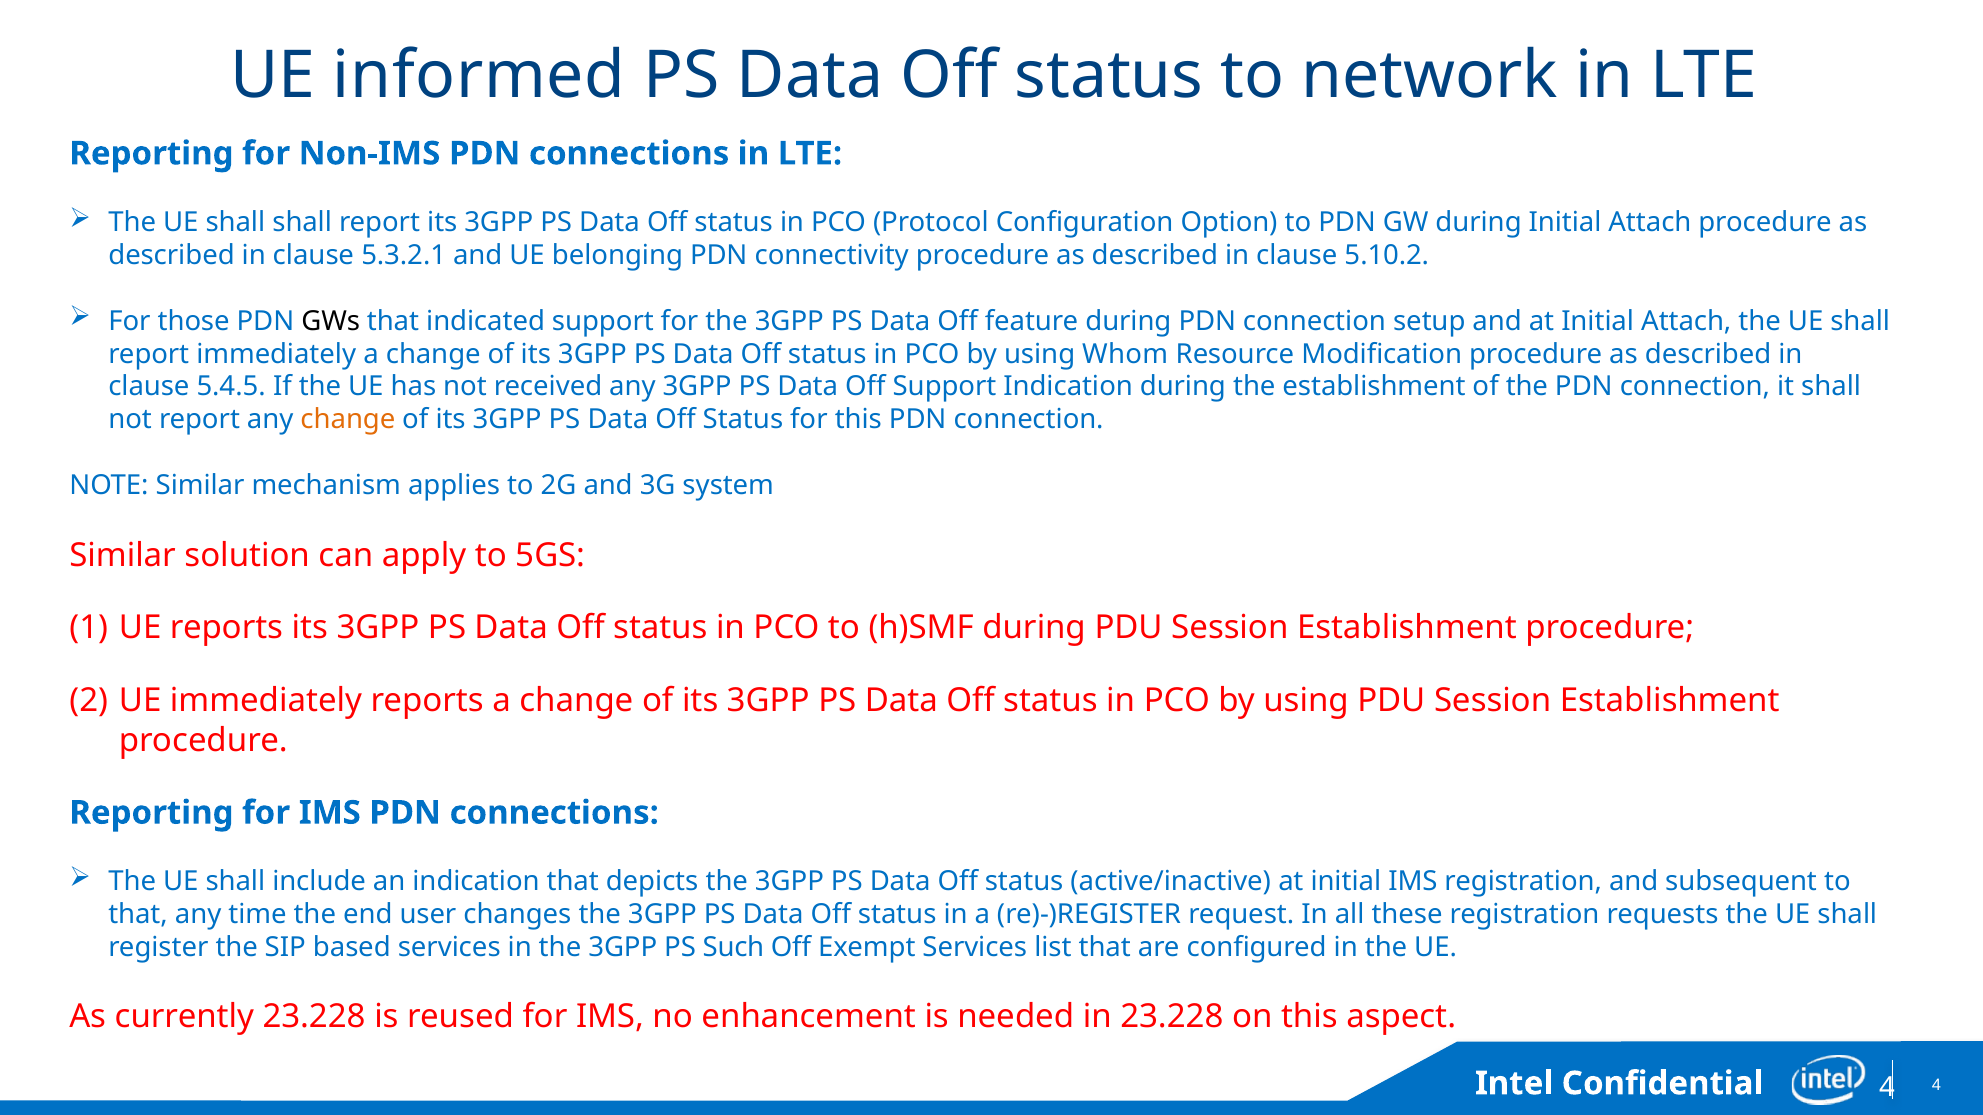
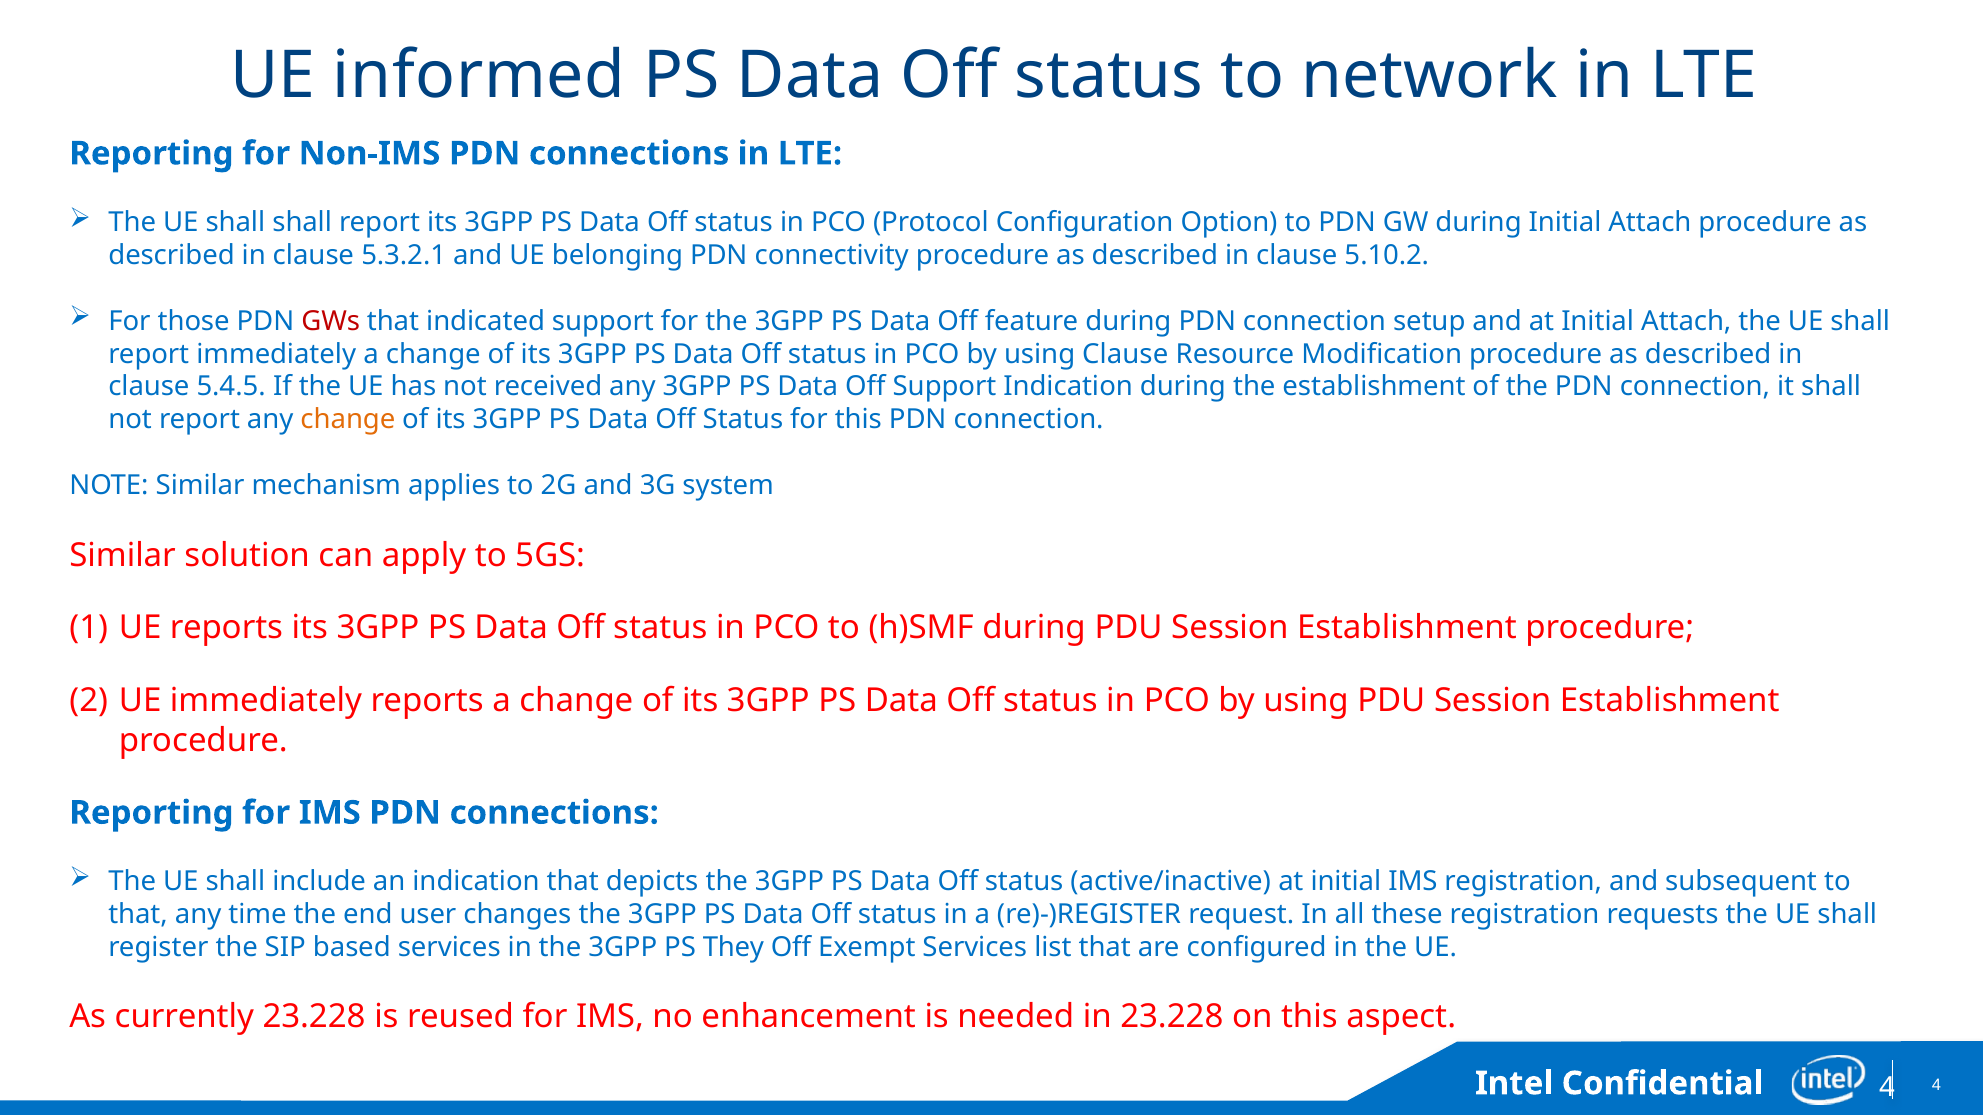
GWs colour: black -> red
using Whom: Whom -> Clause
Such: Such -> They
